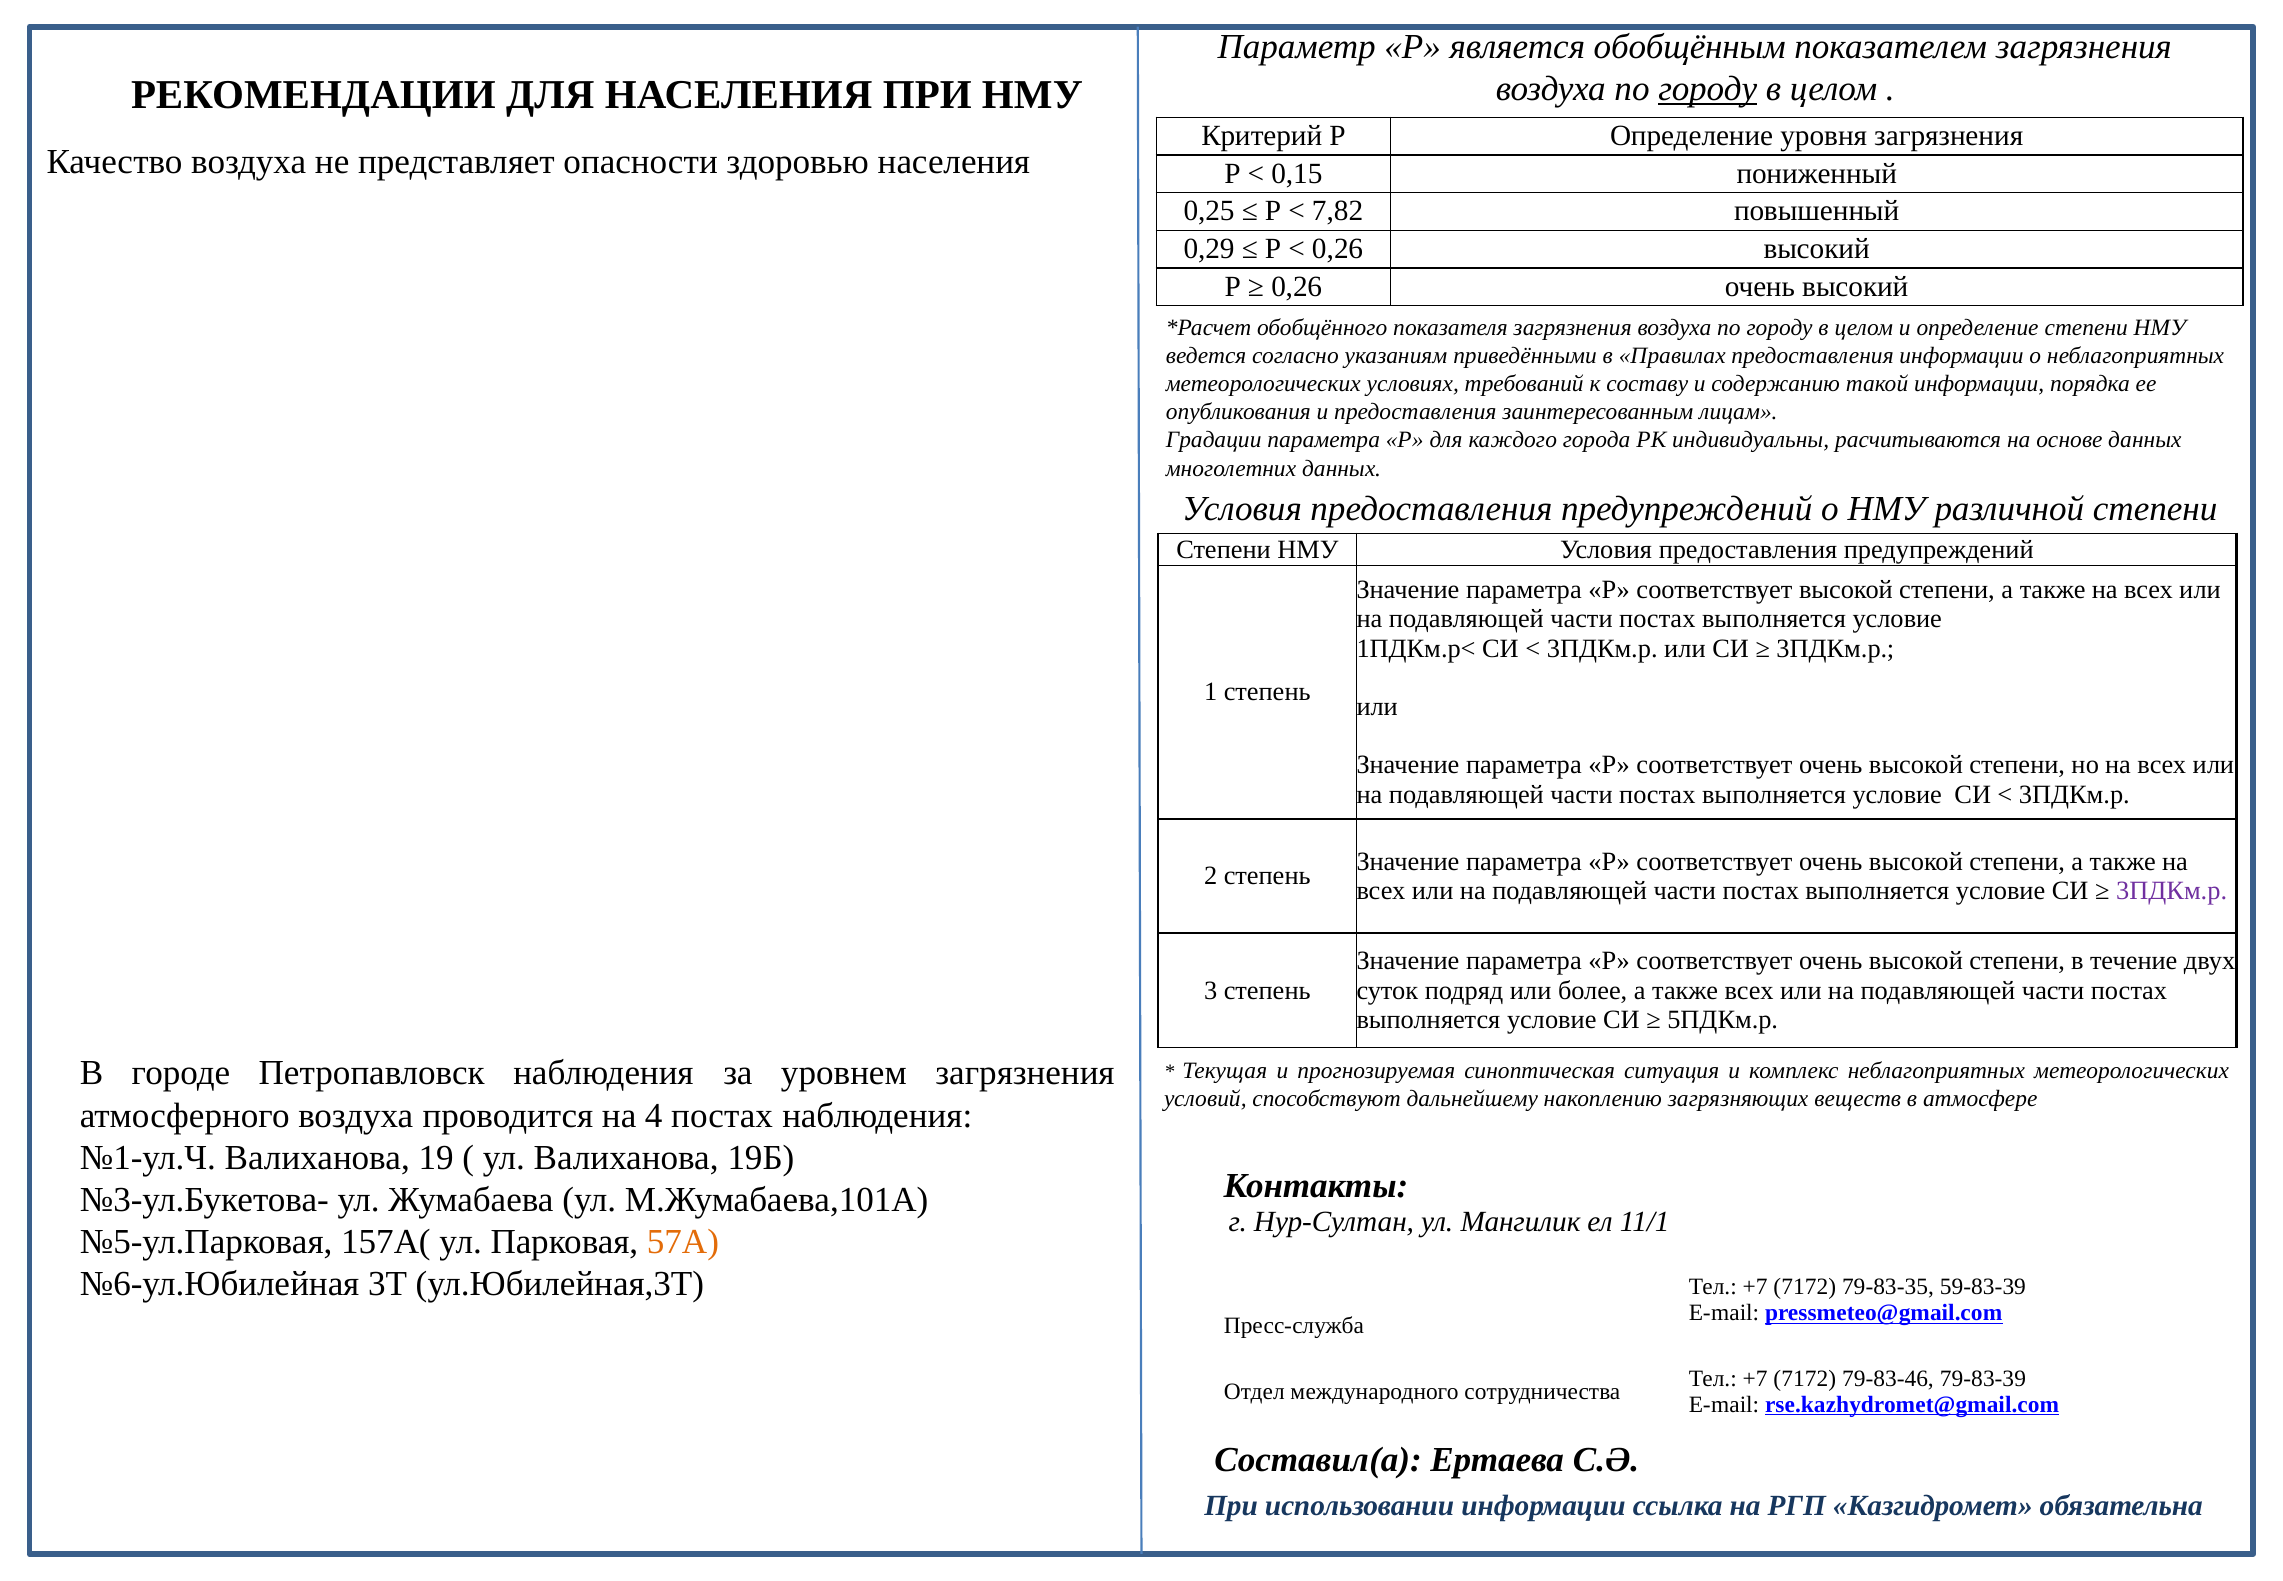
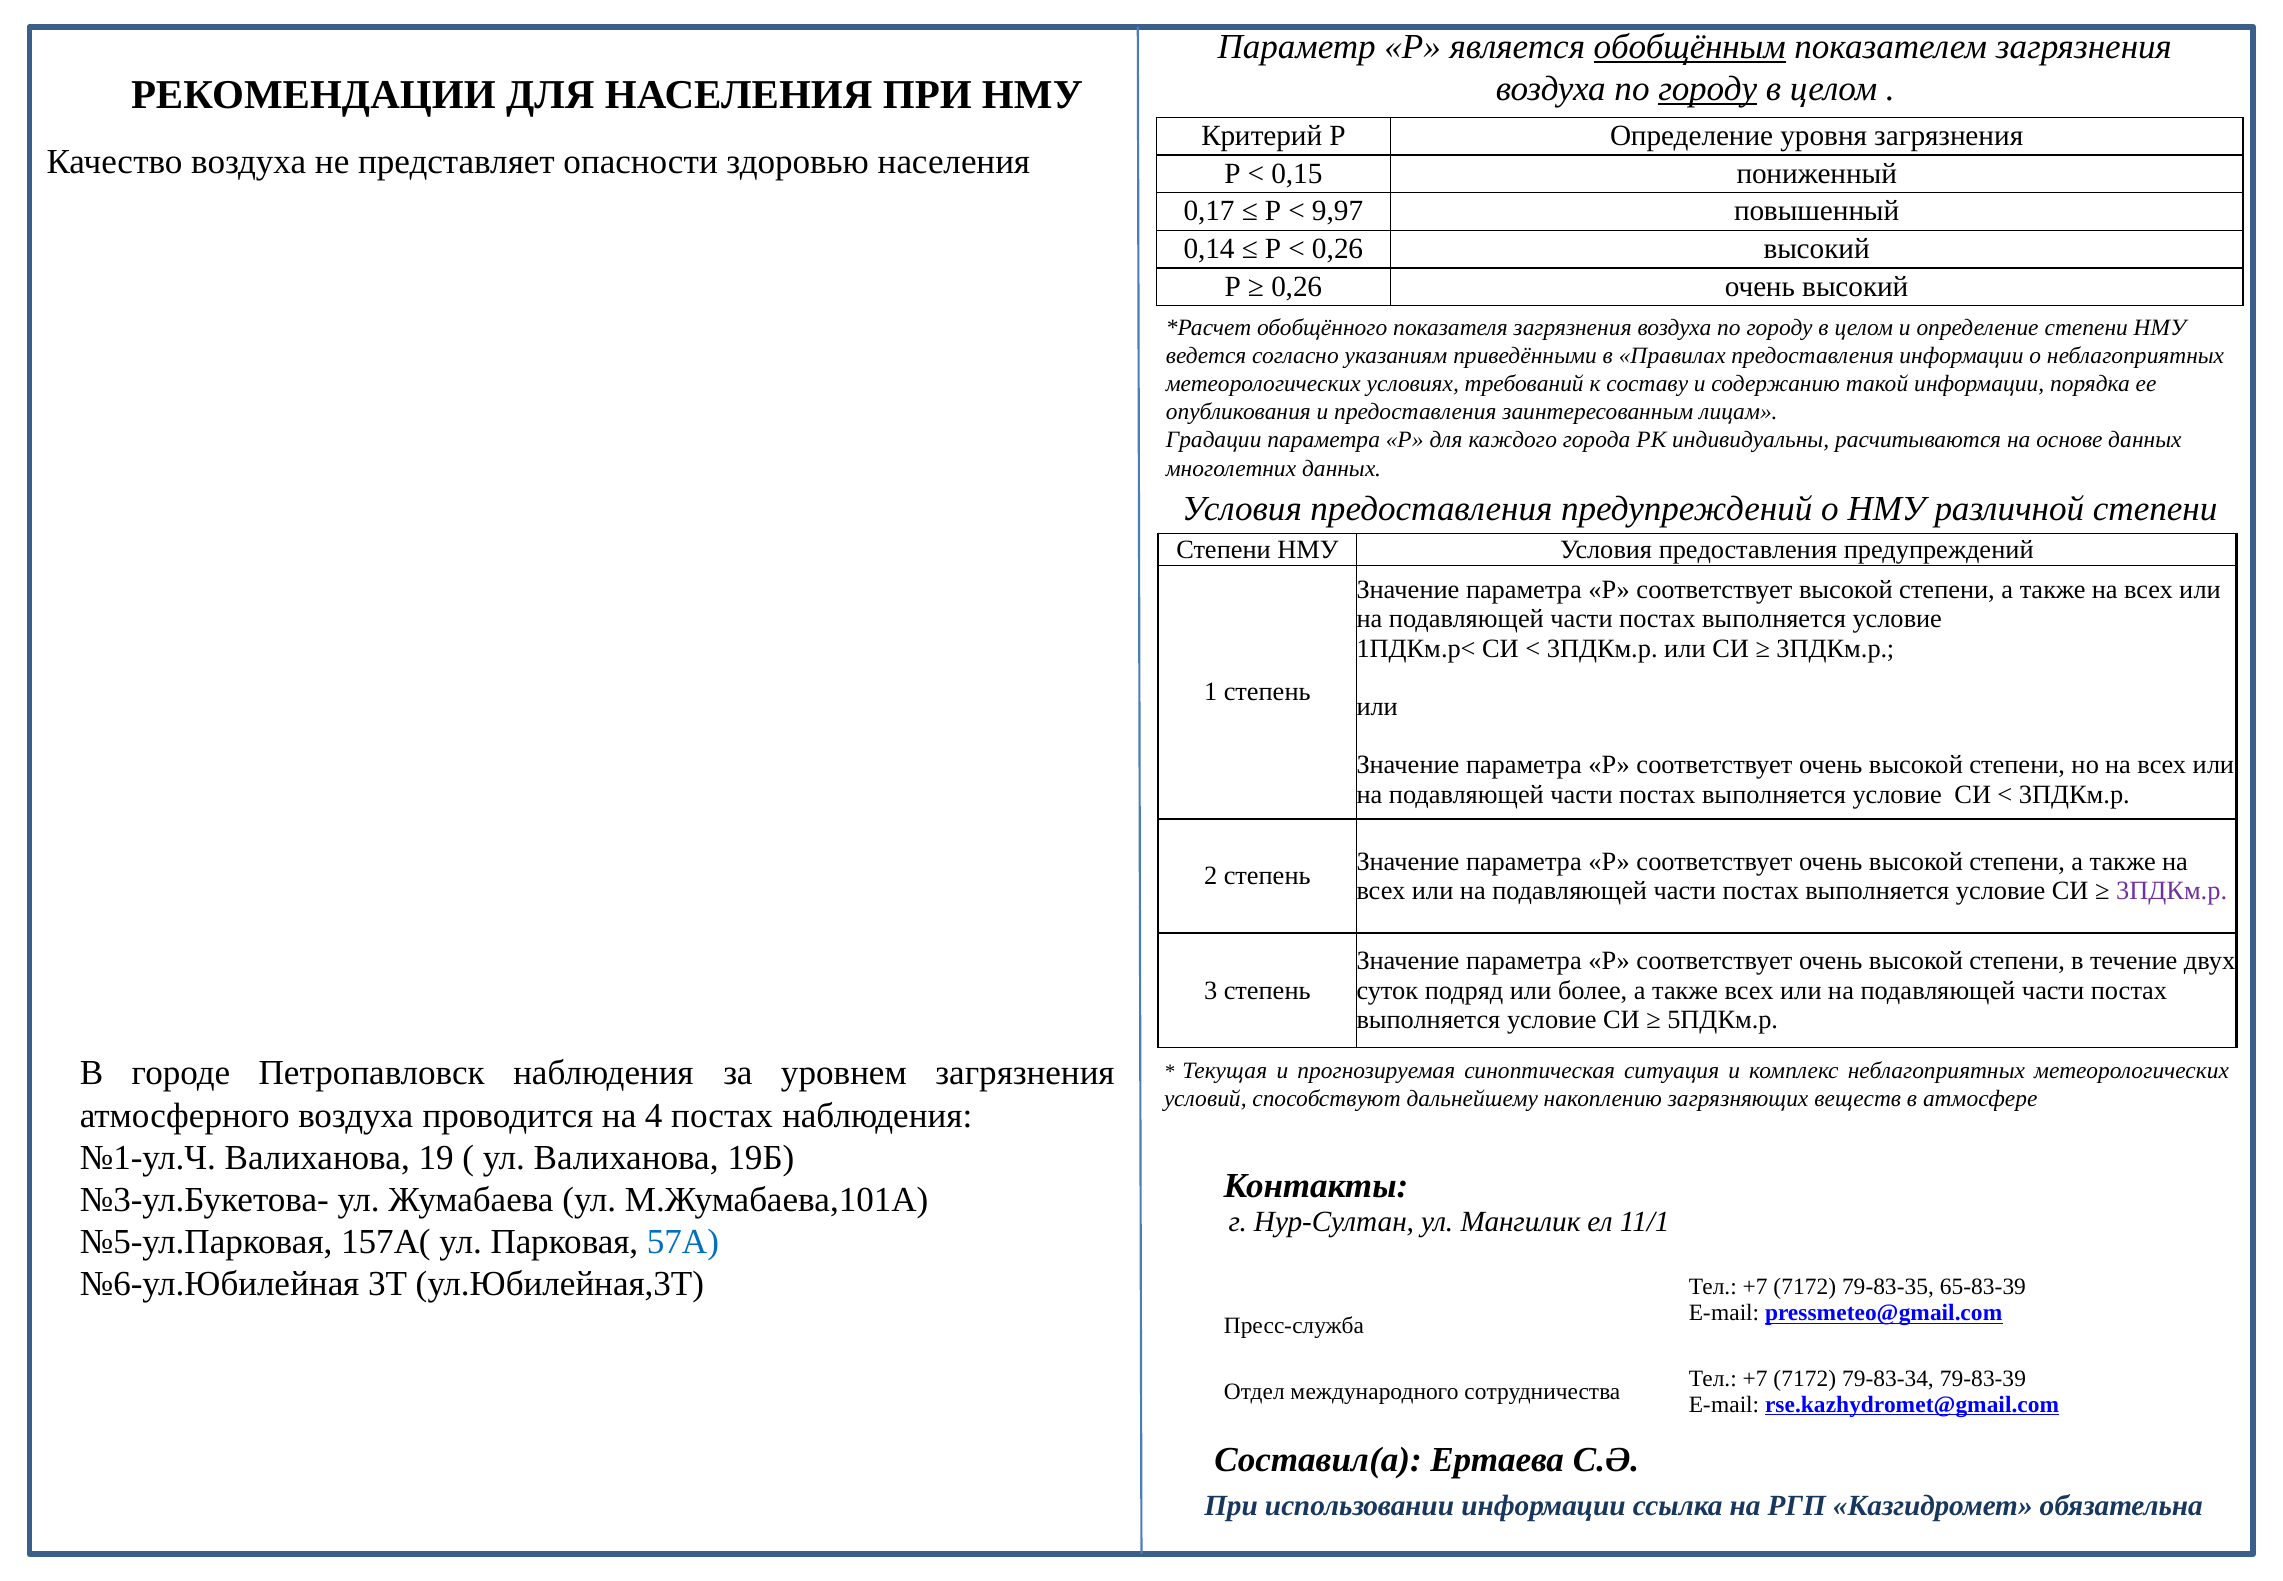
обобщённым underline: none -> present
0,25: 0,25 -> 0,17
7,82: 7,82 -> 9,97
0,29: 0,29 -> 0,14
57А colour: orange -> blue
59-83-39: 59-83-39 -> 65-83-39
79-83-46: 79-83-46 -> 79-83-34
